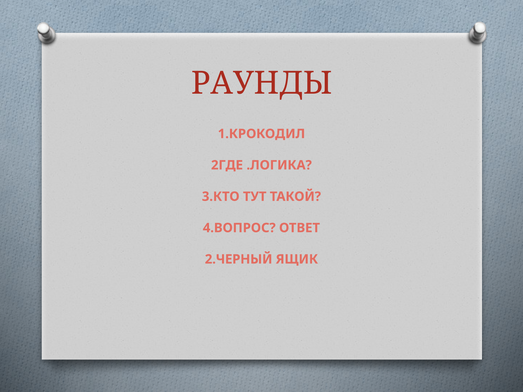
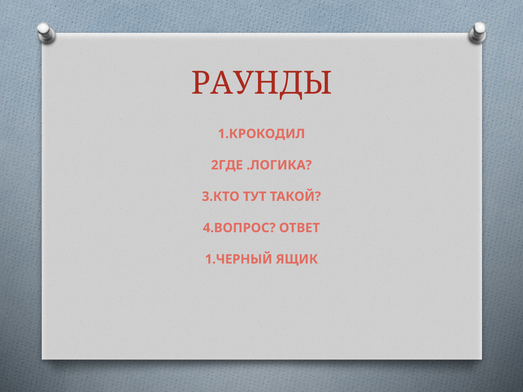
2.ЧЕРНЫЙ: 2.ЧЕРНЫЙ -> 1.ЧЕРНЫЙ
